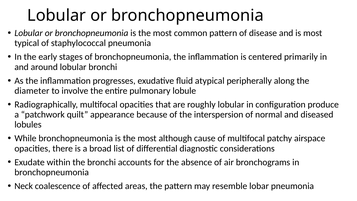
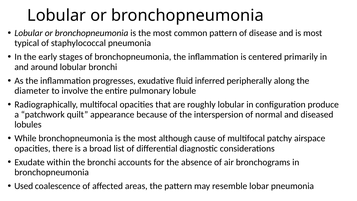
atypical: atypical -> inferred
Neck: Neck -> Used
